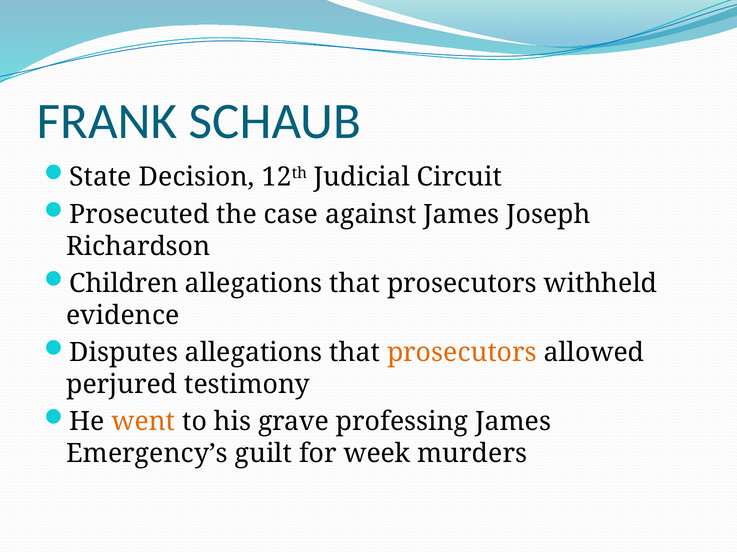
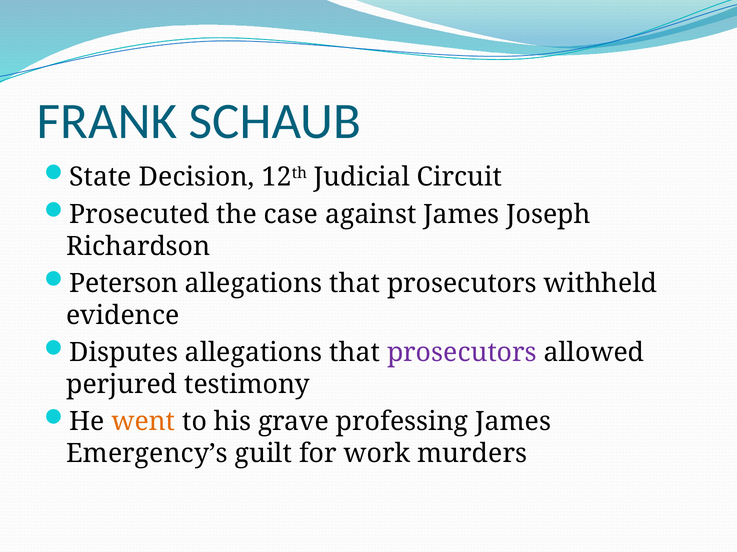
Children: Children -> Peterson
prosecutors at (462, 353) colour: orange -> purple
week: week -> work
